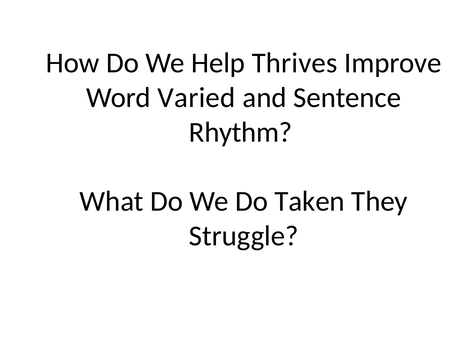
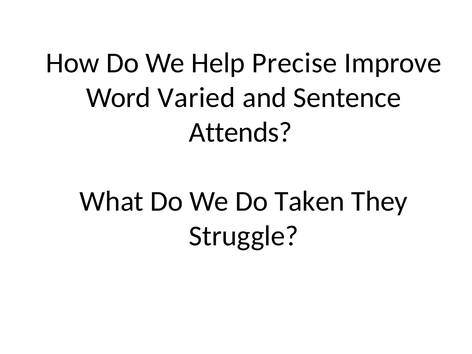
Thrives: Thrives -> Precise
Rhythm: Rhythm -> Attends
